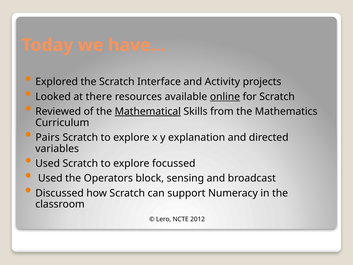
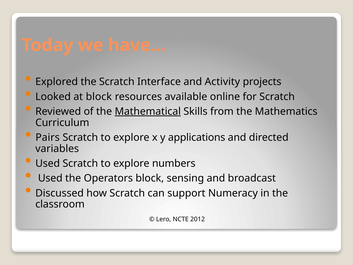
at there: there -> block
online underline: present -> none
explanation: explanation -> applications
focussed: focussed -> numbers
